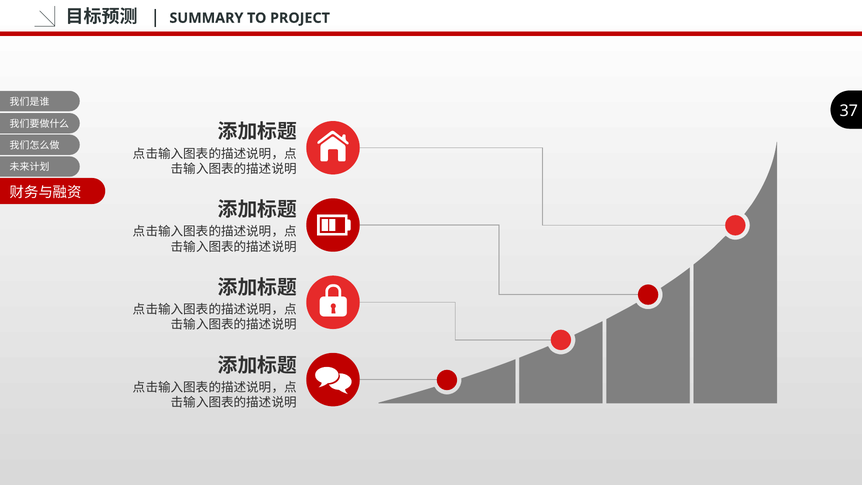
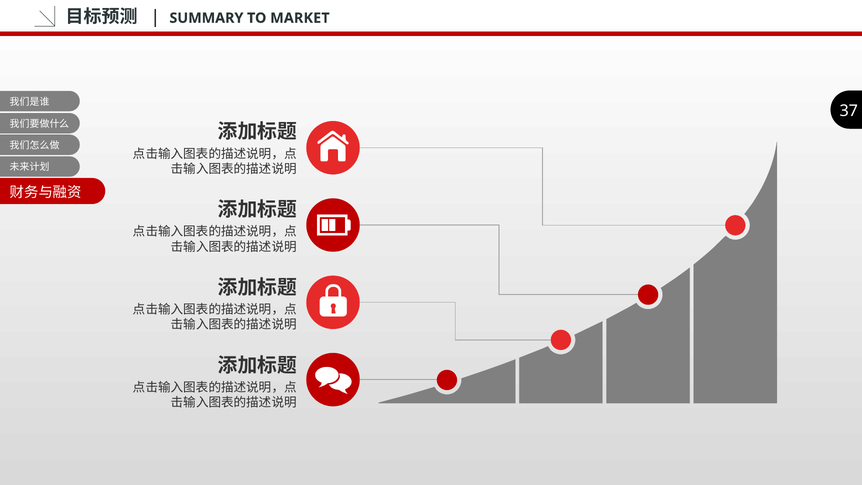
PROJECT: PROJECT -> MARKET
